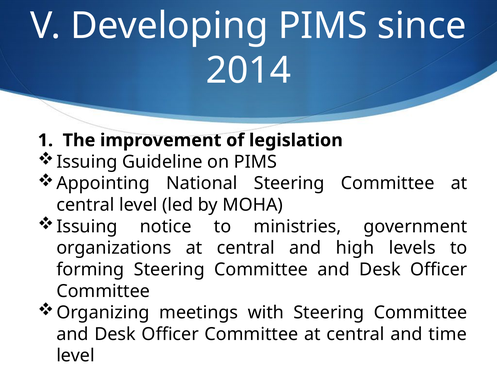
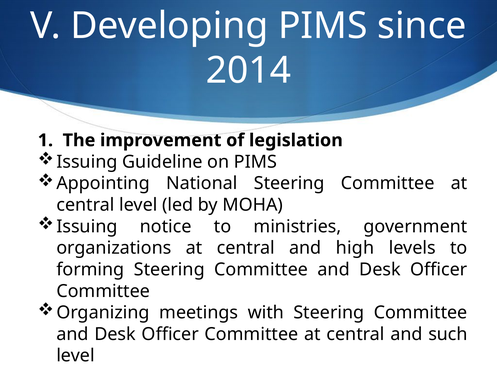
time: time -> such
